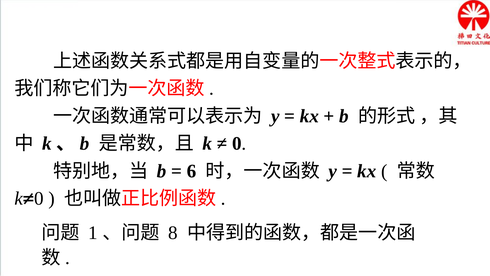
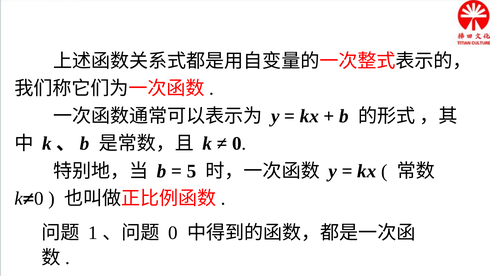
6: 6 -> 5
8 at (173, 232): 8 -> 0
